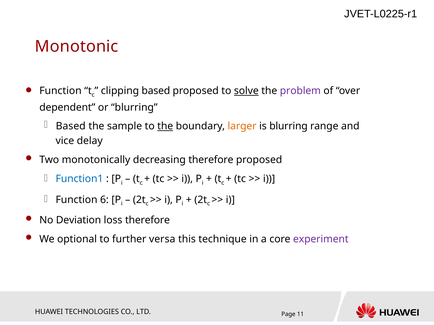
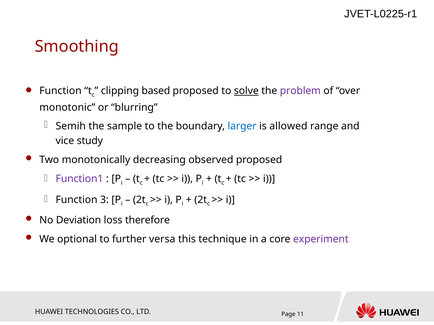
Monotonic: Monotonic -> Smoothing
dependent: dependent -> monotonic
Based at (71, 126): Based -> Semih
the at (165, 126) underline: present -> none
larger colour: orange -> blue
is blurring: blurring -> allowed
delay: delay -> study
decreasing therefore: therefore -> observed
Function1 colour: blue -> purple
6: 6 -> 3
